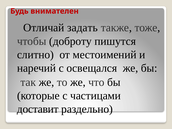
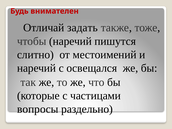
чтобы доброту: доброту -> наречий
доставит: доставит -> вопросы
